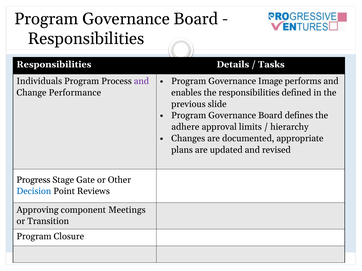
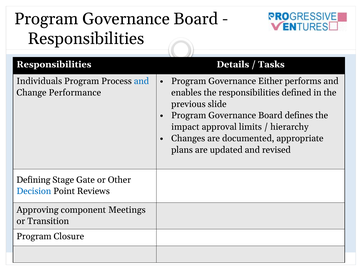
Image: Image -> Either
and at (141, 81) colour: purple -> blue
adhere: adhere -> impact
Progress: Progress -> Defining
